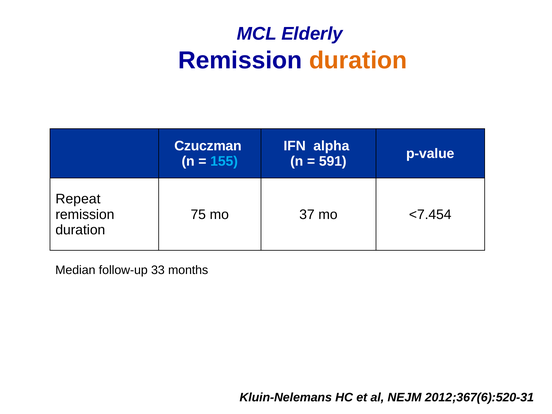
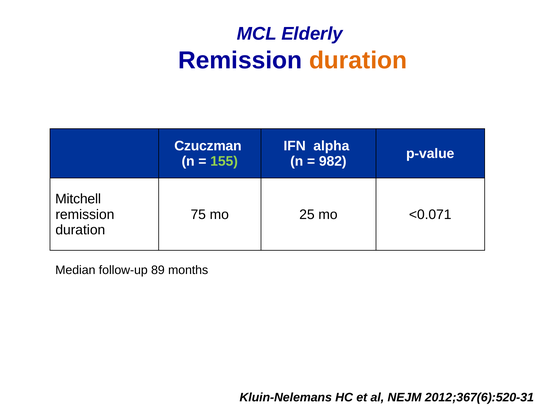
155 colour: light blue -> light green
591: 591 -> 982
Repeat: Repeat -> Mitchell
37: 37 -> 25
<7.454: <7.454 -> <0.071
33: 33 -> 89
